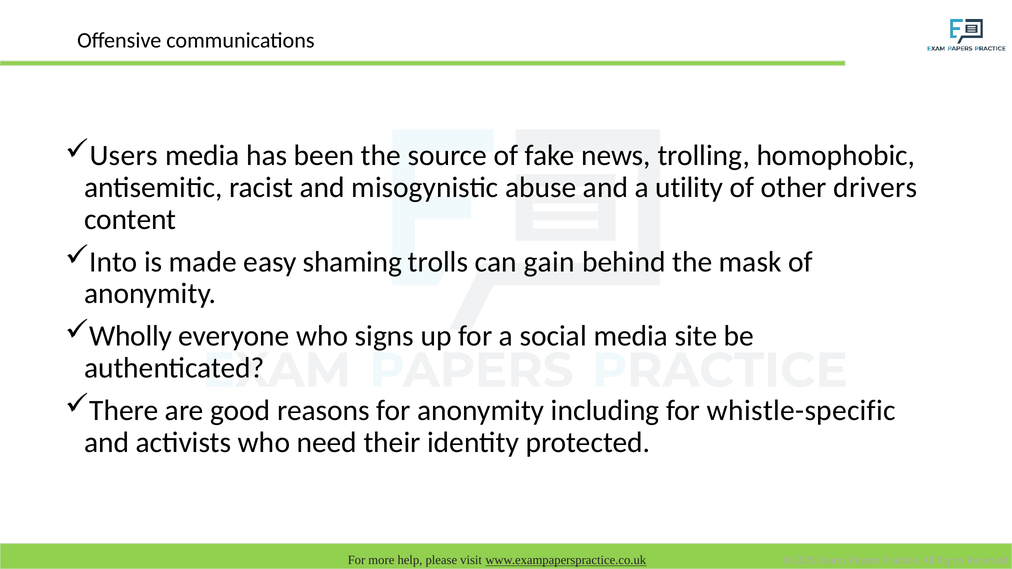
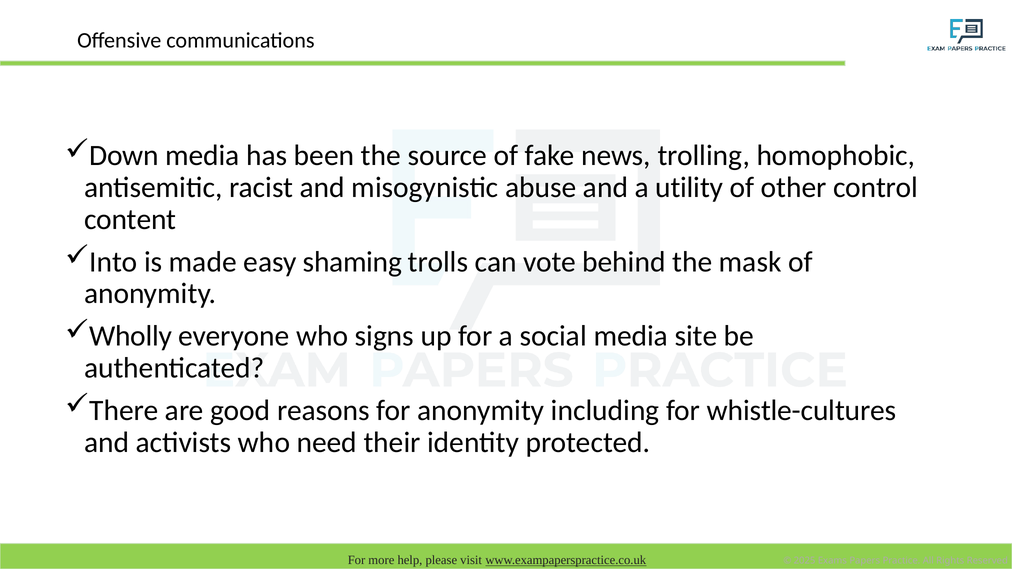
Users: Users -> Down
drivers: drivers -> control
gain: gain -> vote
whistle-specific: whistle-specific -> whistle-cultures
